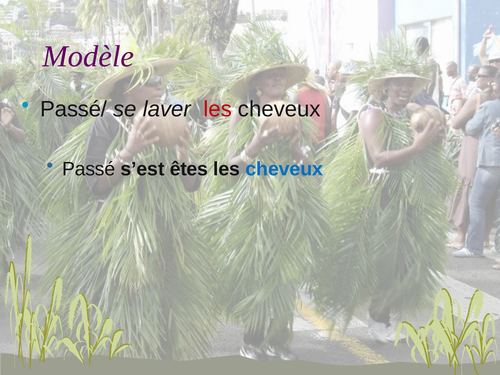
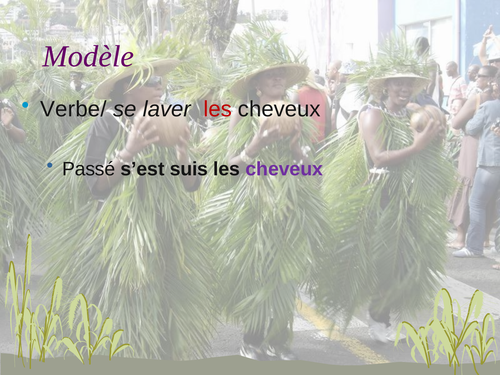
Passé/: Passé/ -> Verbe/
êtes: êtes -> suis
cheveux at (284, 169) colour: blue -> purple
